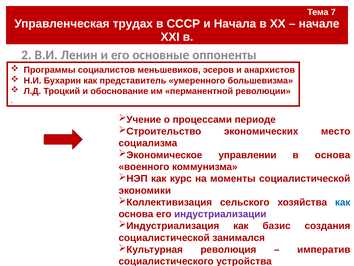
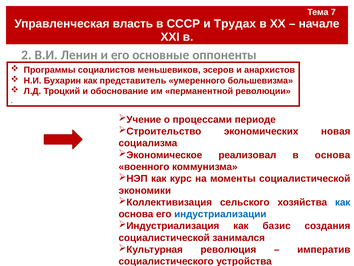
трудах: трудах -> власть
Начала: Начала -> Трудах
место: место -> новая
управлении: управлении -> реализовал
индустриализации colour: purple -> blue
